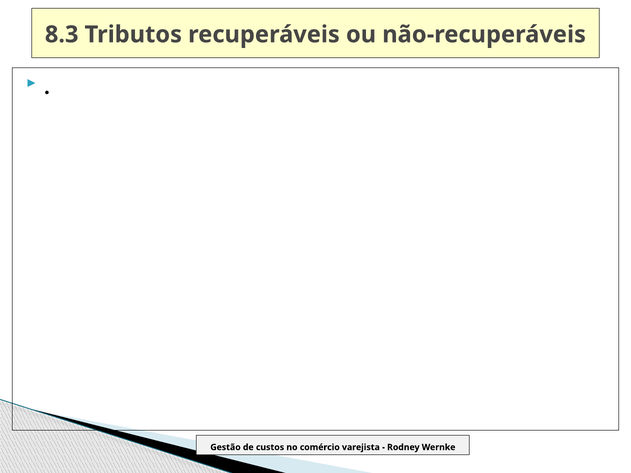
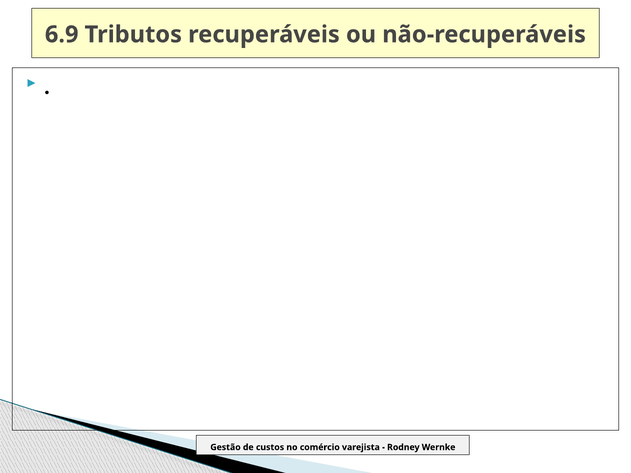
8.3: 8.3 -> 6.9
